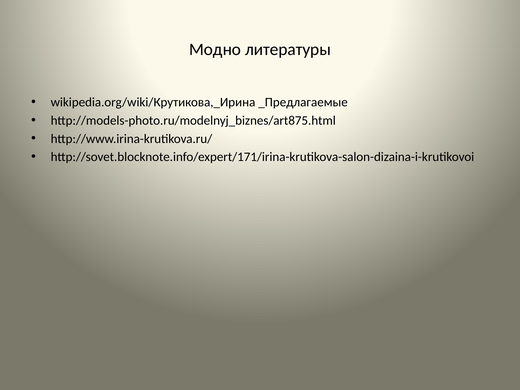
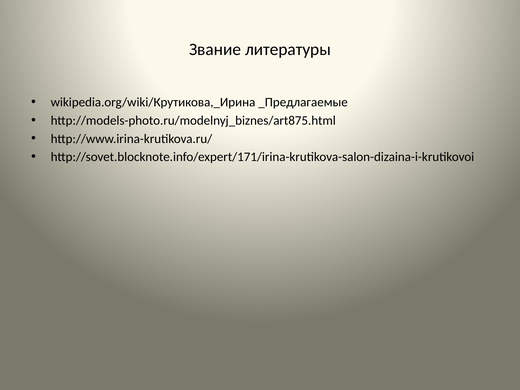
Модно: Модно -> Звание
